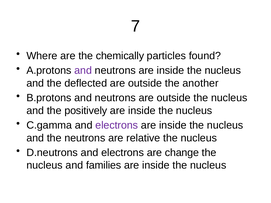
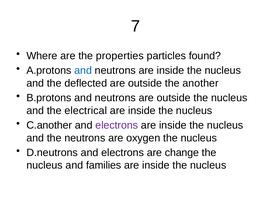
chemically: chemically -> properties
and at (83, 71) colour: purple -> blue
positively: positively -> electrical
C.gamma: C.gamma -> C.another
relative: relative -> oxygen
